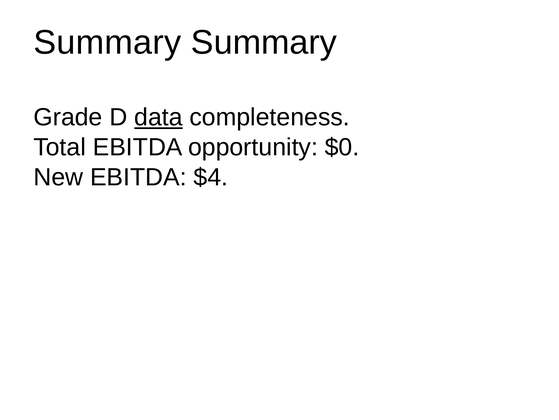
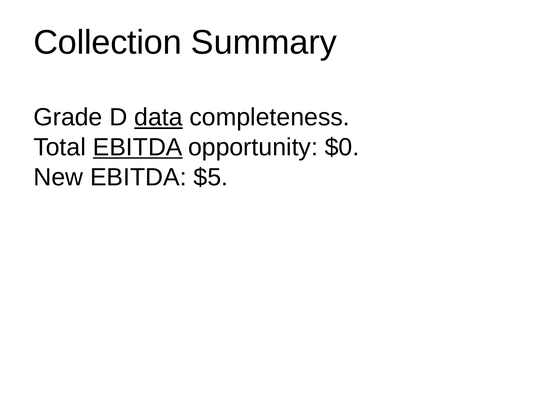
Summary at (107, 42): Summary -> Collection
EBITDA at (138, 147) underline: none -> present
$4: $4 -> $5
